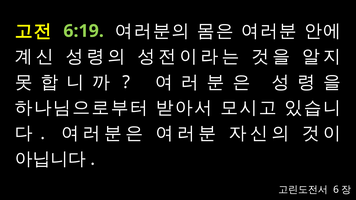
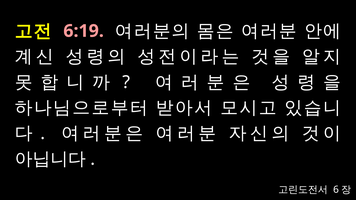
6:19 colour: light green -> pink
